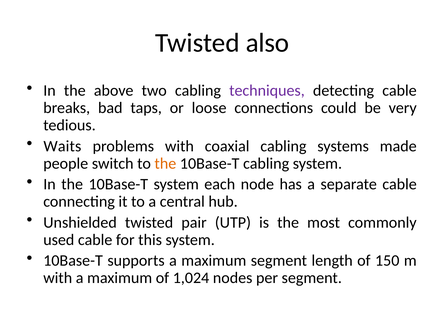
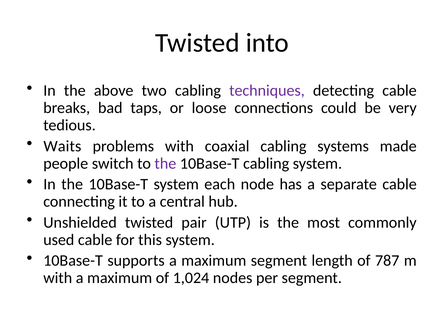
also: also -> into
the at (165, 163) colour: orange -> purple
150: 150 -> 787
